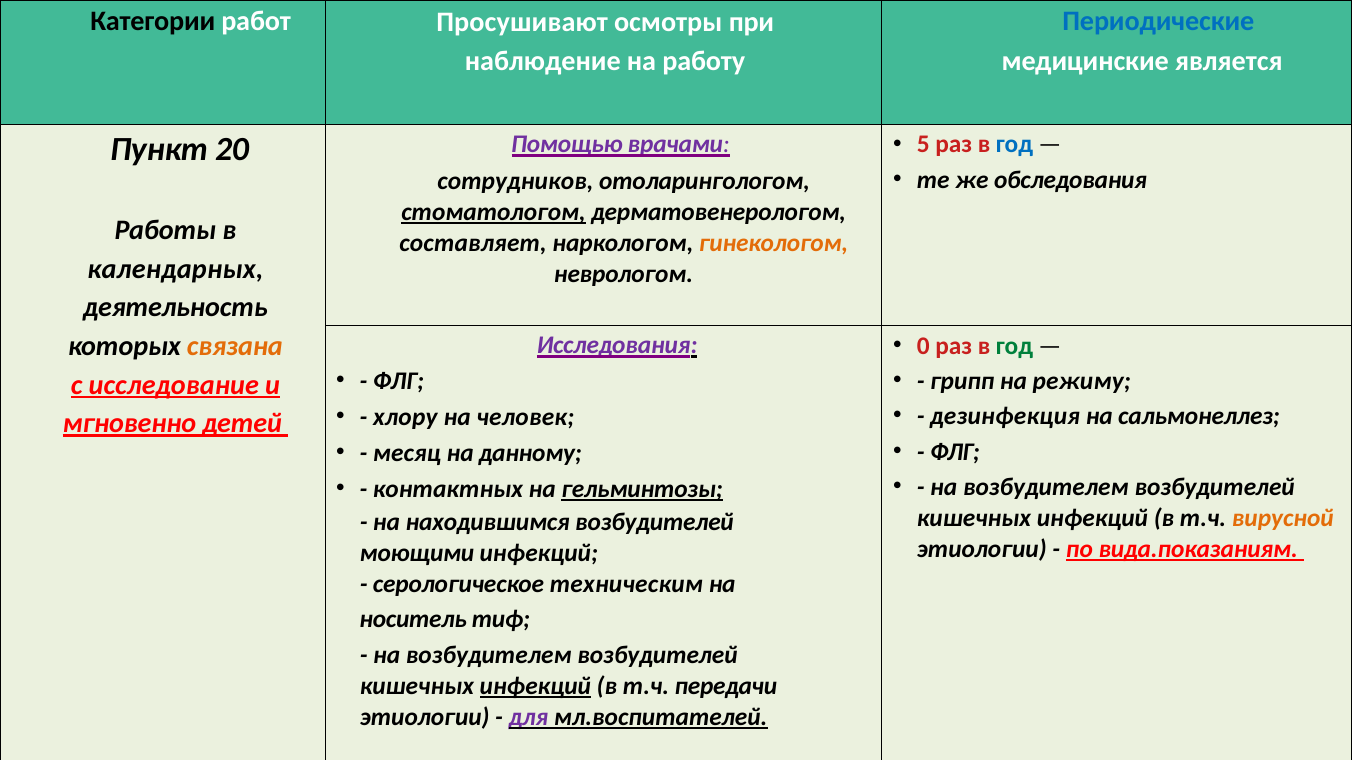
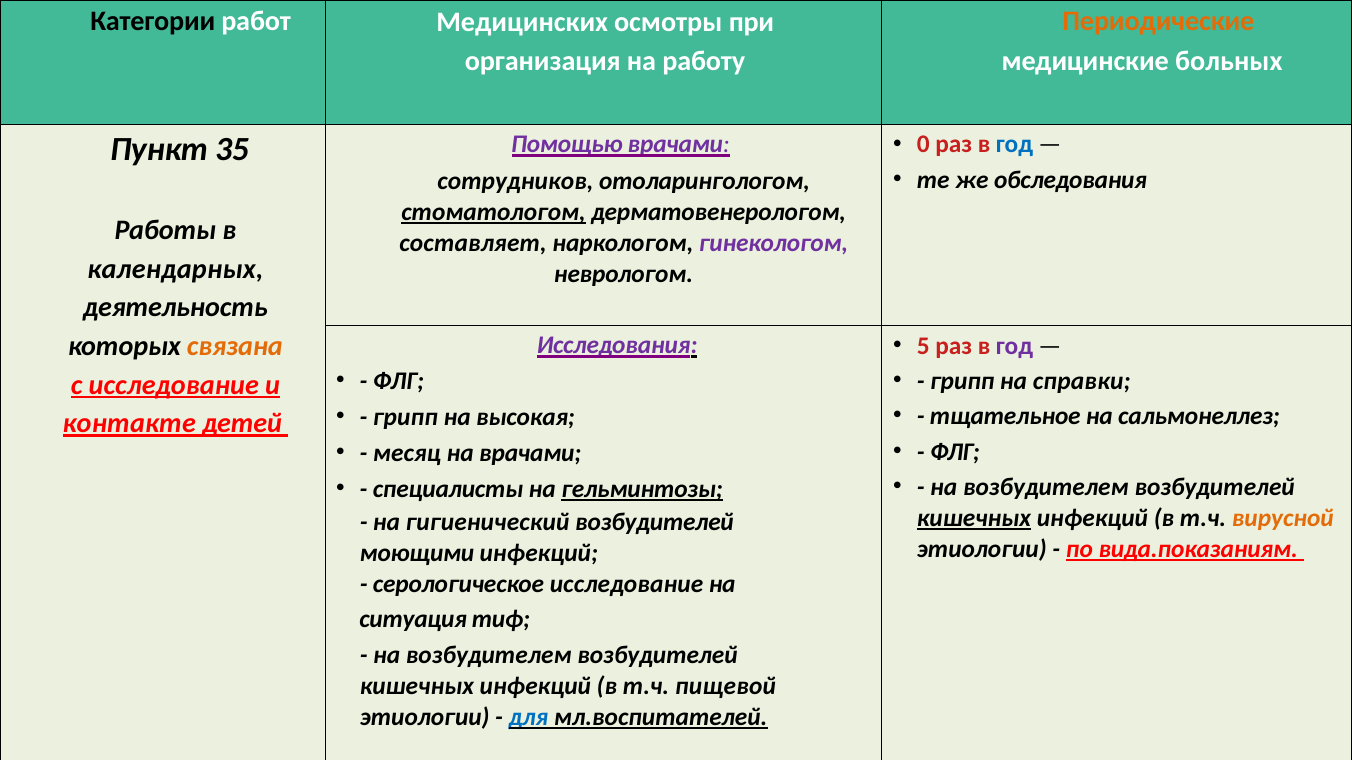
Просушивают: Просушивают -> Медицинских
Периодические colour: blue -> orange
является: является -> больных
наблюдение: наблюдение -> организация
20: 20 -> 35
5: 5 -> 0
гинекологом colour: orange -> purple
0: 0 -> 5
год at (1014, 346) colour: green -> purple
режиму: режиму -> справки
дезинфекция: дезинфекция -> тщательное
хлору at (405, 418): хлору -> грипп
человек: человек -> высокая
мгновенно: мгновенно -> контакте
на данному: данному -> врачами
контактных: контактных -> специалисты
кишечных at (974, 518) underline: none -> present
находившимся: находившимся -> гигиенический
серологическое техническим: техническим -> исследование
носитель: носитель -> ситуация
инфекций at (535, 686) underline: present -> none
передачи: передачи -> пищевой
для colour: purple -> blue
